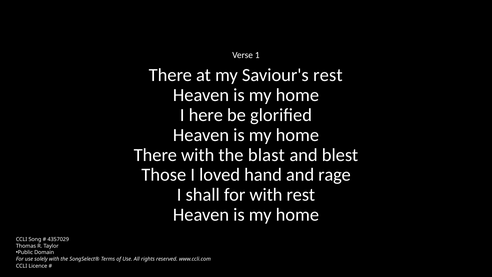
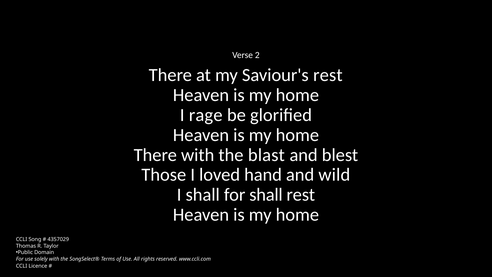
1: 1 -> 2
here: here -> rage
rage: rage -> wild
for with: with -> shall
